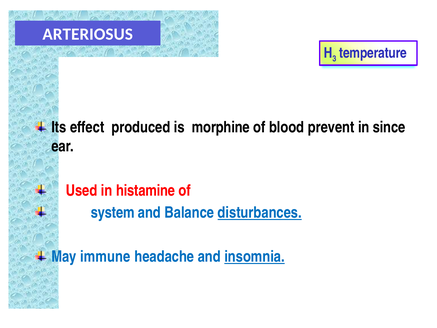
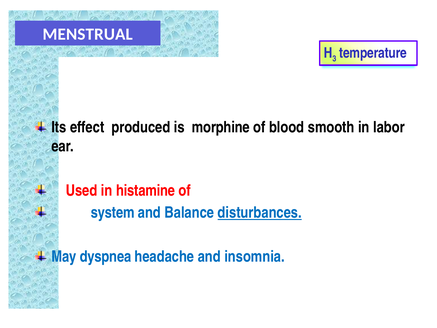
ARTERIOSUS: ARTERIOSUS -> MENSTRUAL
prevent: prevent -> smooth
since: since -> labor
immune: immune -> dyspnea
insomnia underline: present -> none
